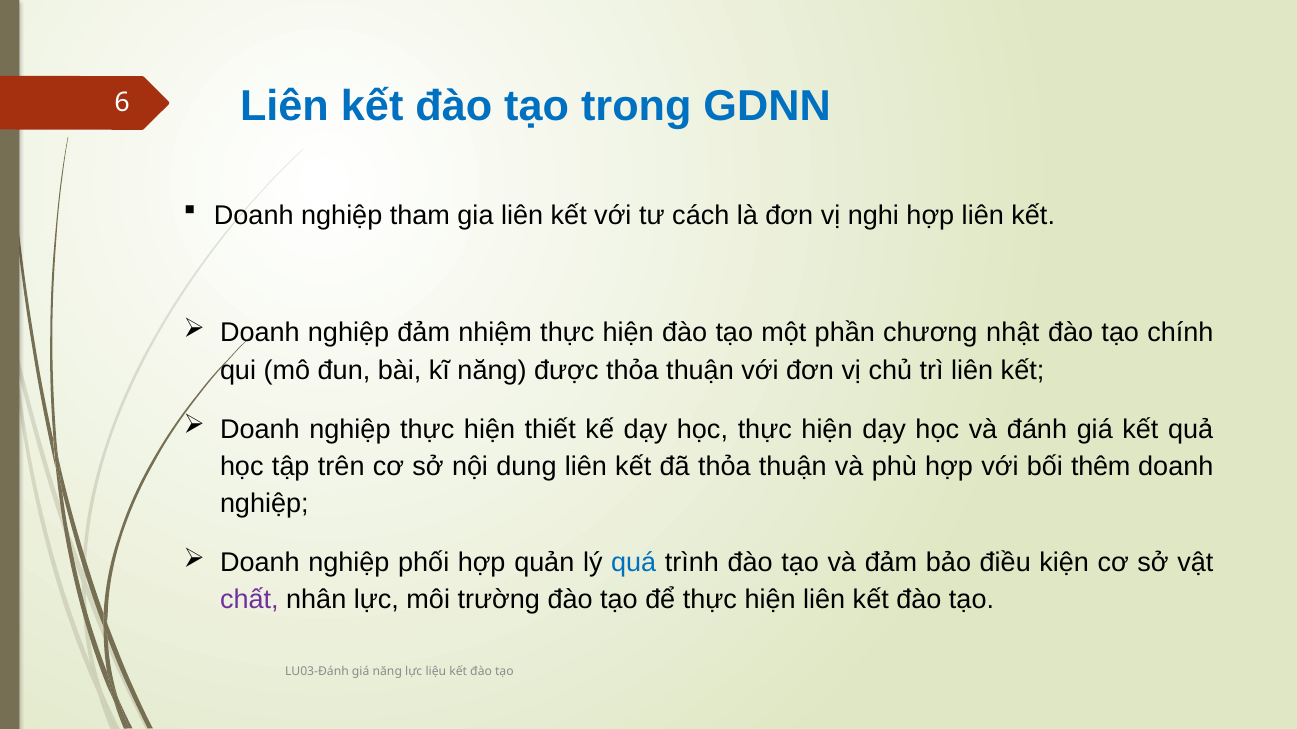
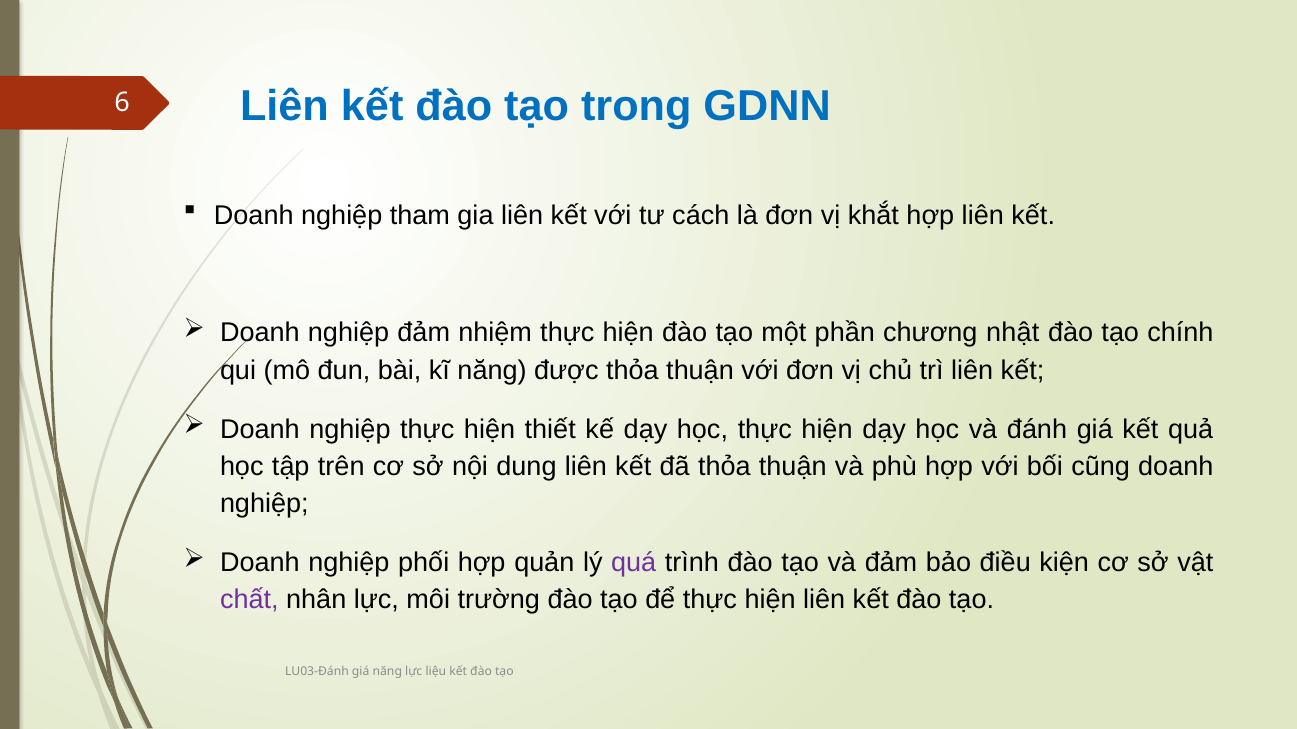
nghi: nghi -> khắt
thêm: thêm -> cũng
quá colour: blue -> purple
